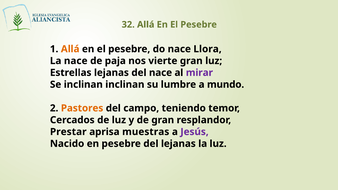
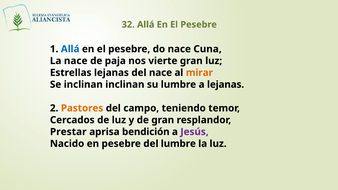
Allá at (70, 49) colour: orange -> blue
Llora: Llora -> Cuna
mirar colour: purple -> orange
a mundo: mundo -> lejanas
muestras: muestras -> bendición
del lejanas: lejanas -> lumbre
